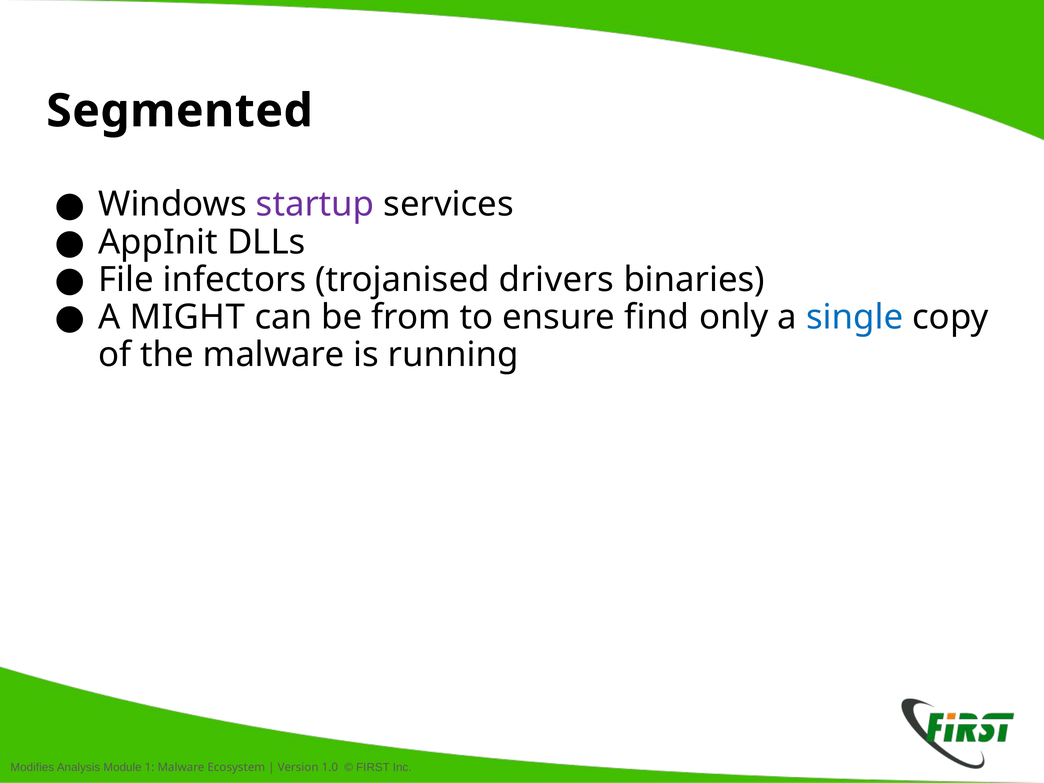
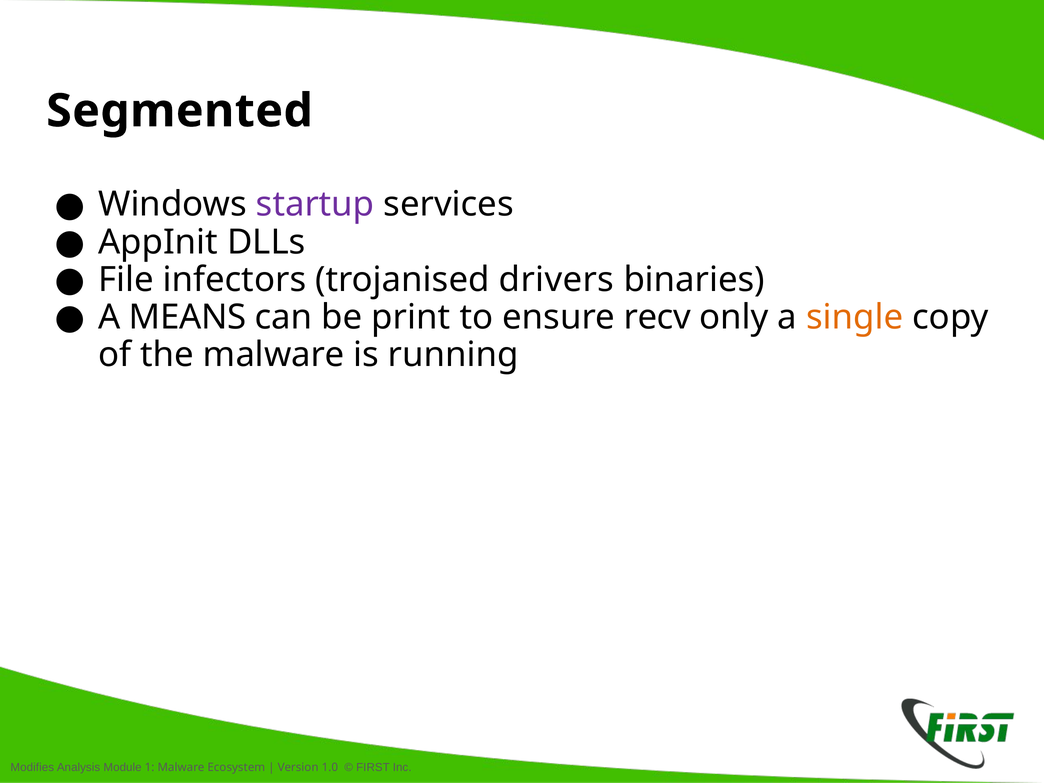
MIGHT: MIGHT -> MEANS
from: from -> print
find: find -> recv
single colour: blue -> orange
